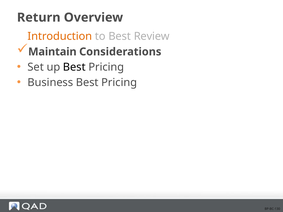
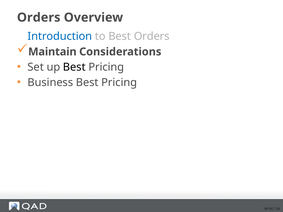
Return at (39, 17): Return -> Orders
Introduction colour: orange -> blue
Best Review: Review -> Orders
